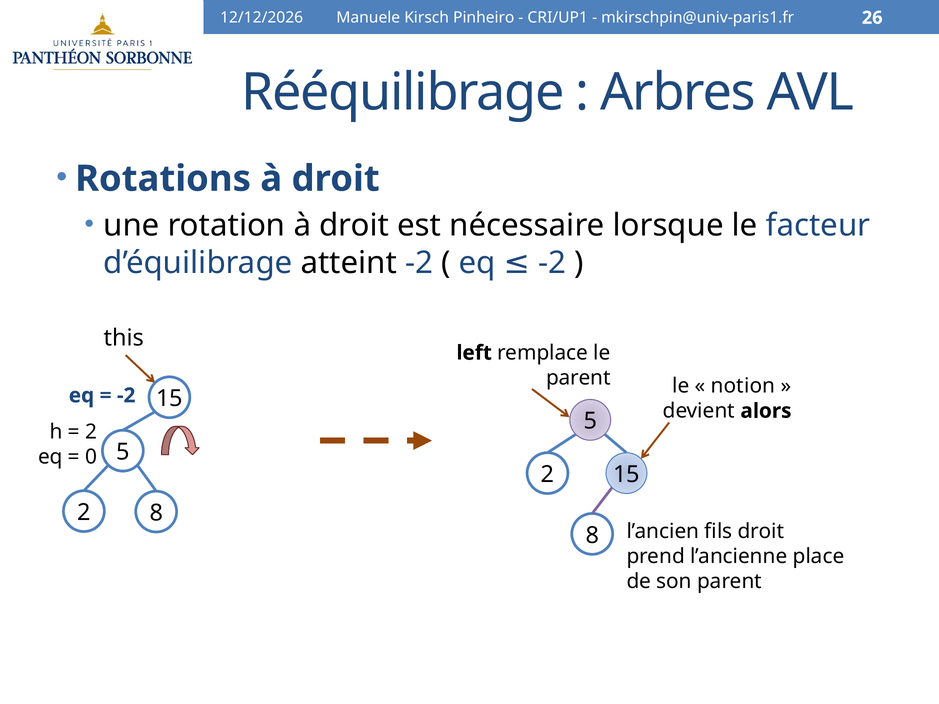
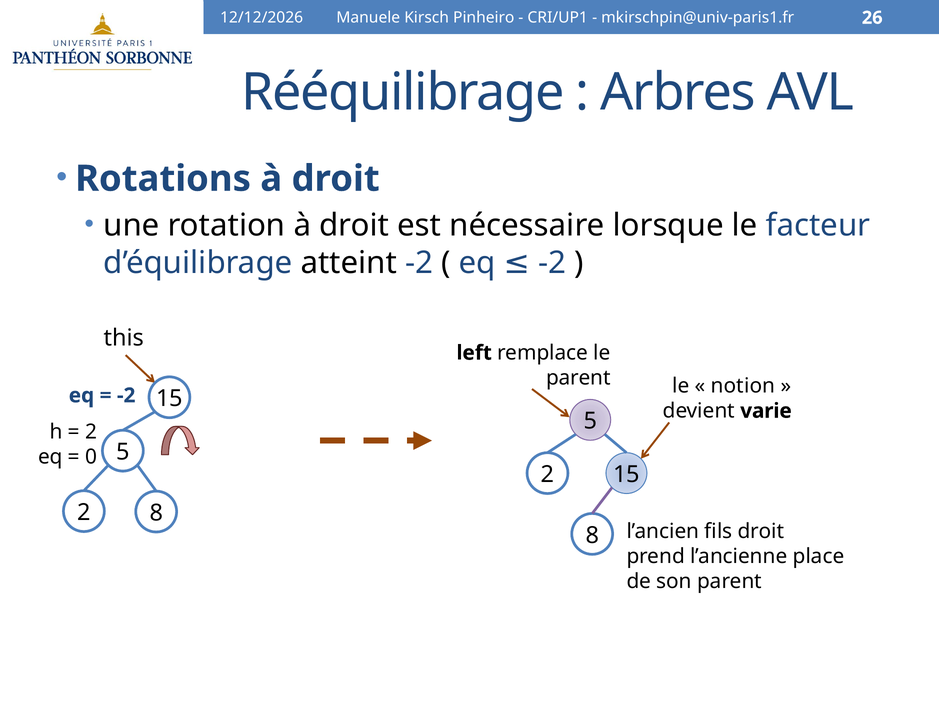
alors: alors -> varie
